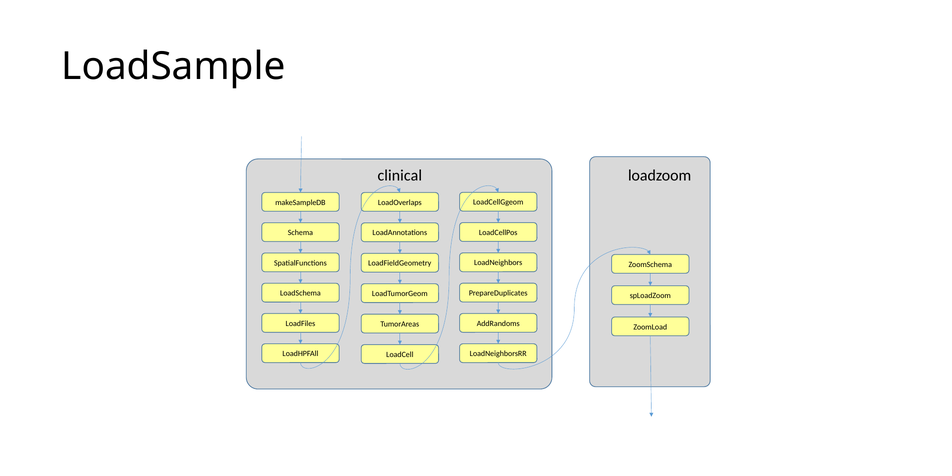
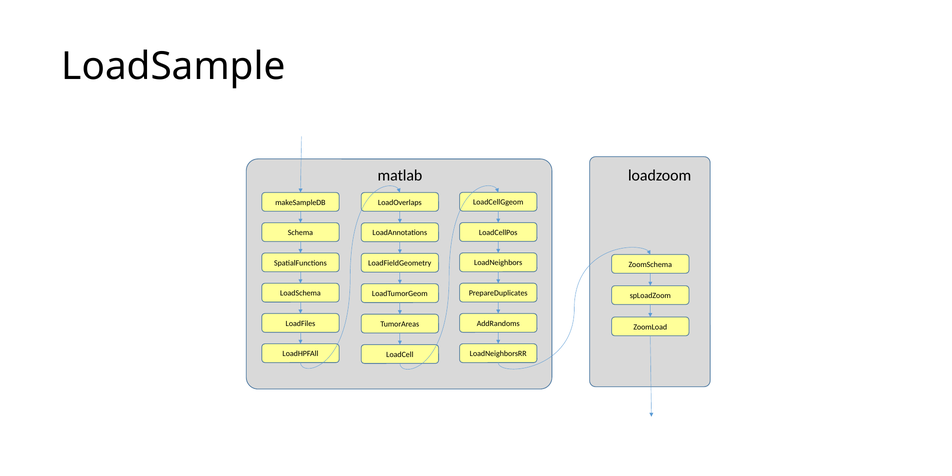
clinical: clinical -> matlab
